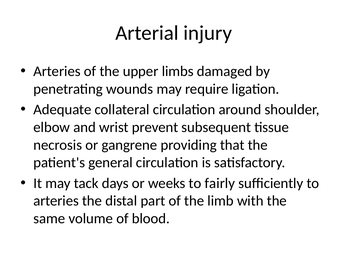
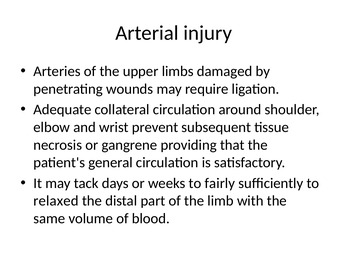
arteries at (56, 201): arteries -> relaxed
